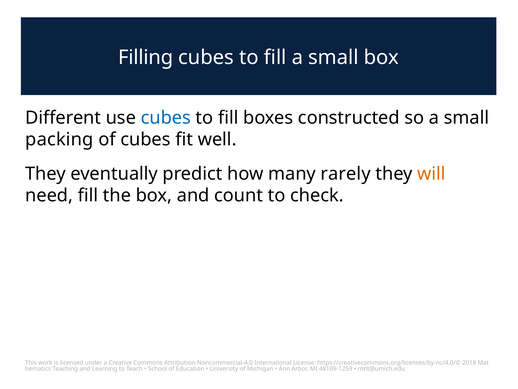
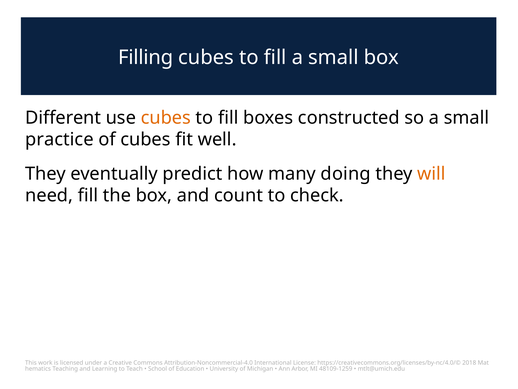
cubes at (166, 118) colour: blue -> orange
packing: packing -> practice
rarely: rarely -> doing
